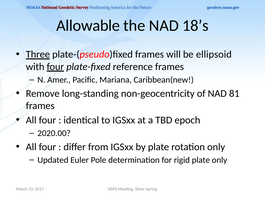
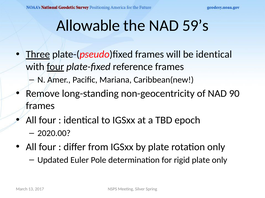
18’s: 18’s -> 59’s
be ellipsoid: ellipsoid -> identical
81: 81 -> 90
